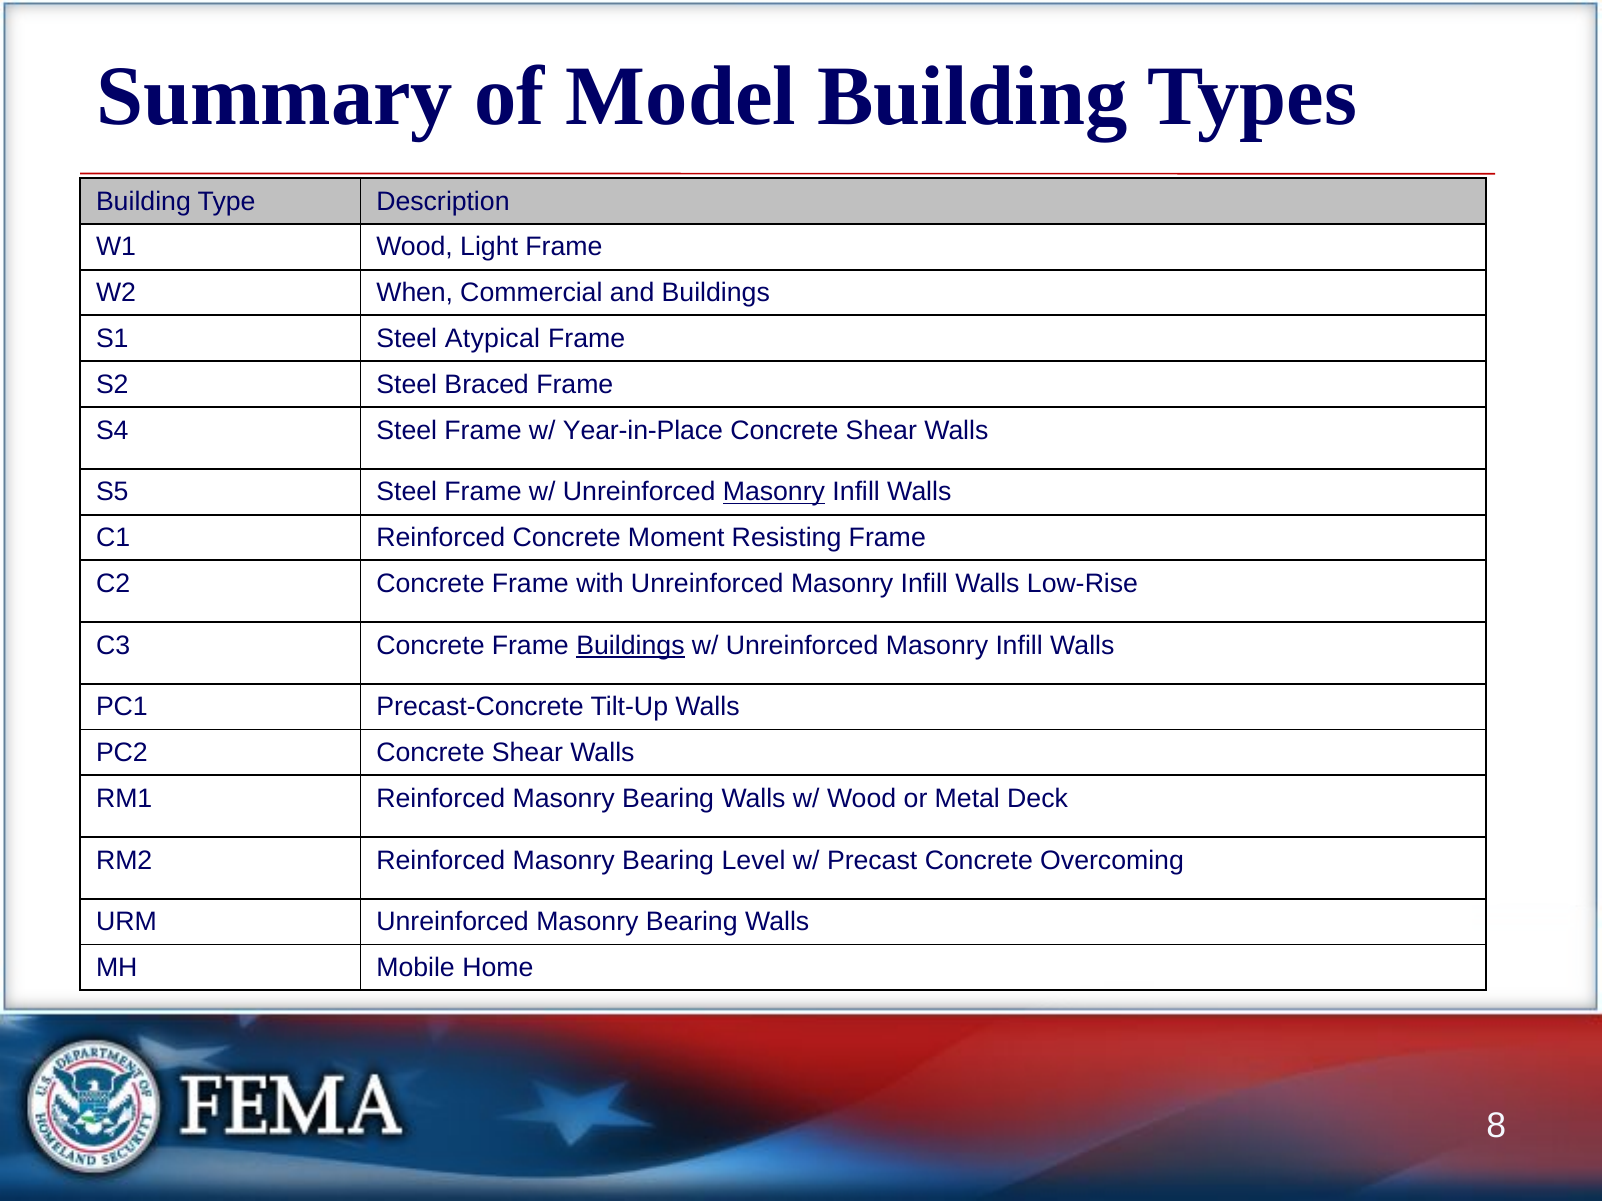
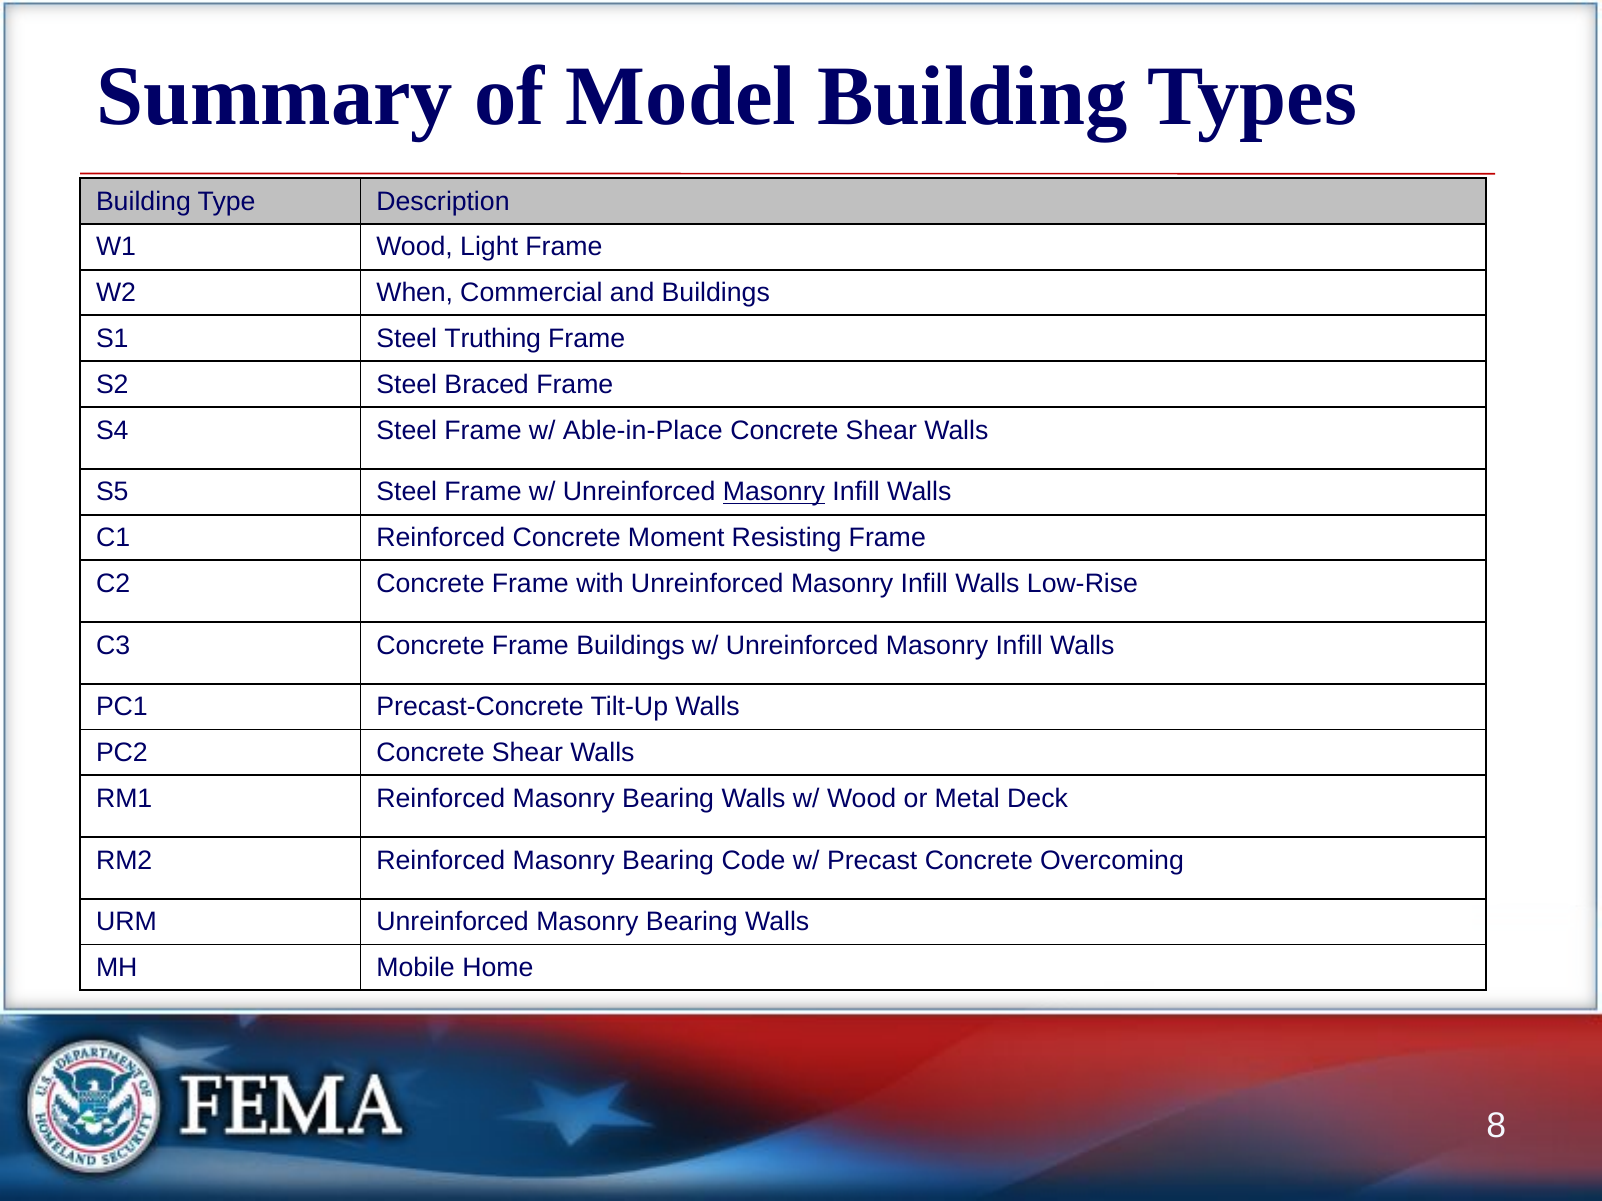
Atypical: Atypical -> Truthing
Year-in-Place: Year-in-Place -> Able-in-Place
Buildings at (630, 646) underline: present -> none
Level: Level -> Code
